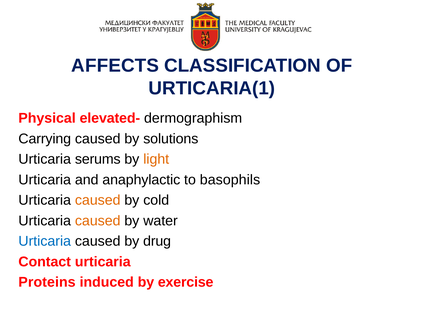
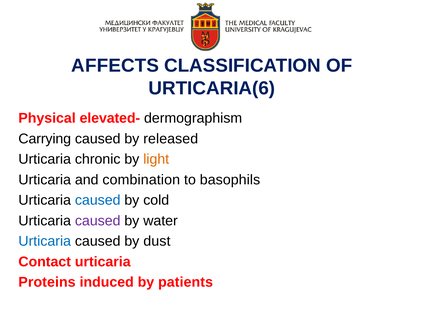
URTICARIA(1: URTICARIA(1 -> URTICARIA(6
solutions: solutions -> released
serums: serums -> chronic
anaphylactic: anaphylactic -> combination
caused at (98, 200) colour: orange -> blue
caused at (98, 221) colour: orange -> purple
drug: drug -> dust
exercise: exercise -> patients
